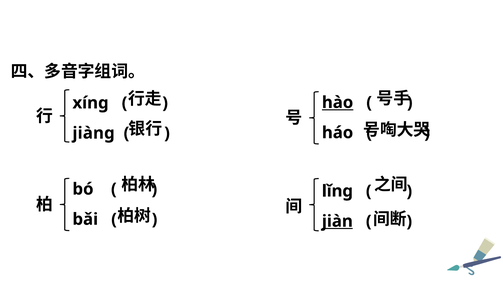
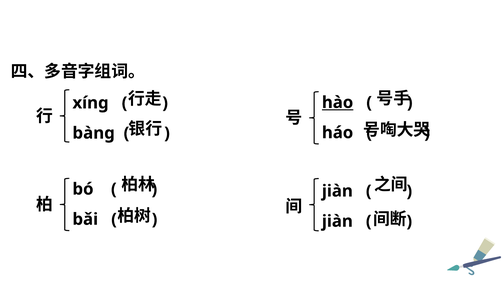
jiàng: jiàng -> bànɡ
lǐnɡ at (337, 191): lǐnɡ -> jiàn
jiàn at (337, 221) underline: present -> none
